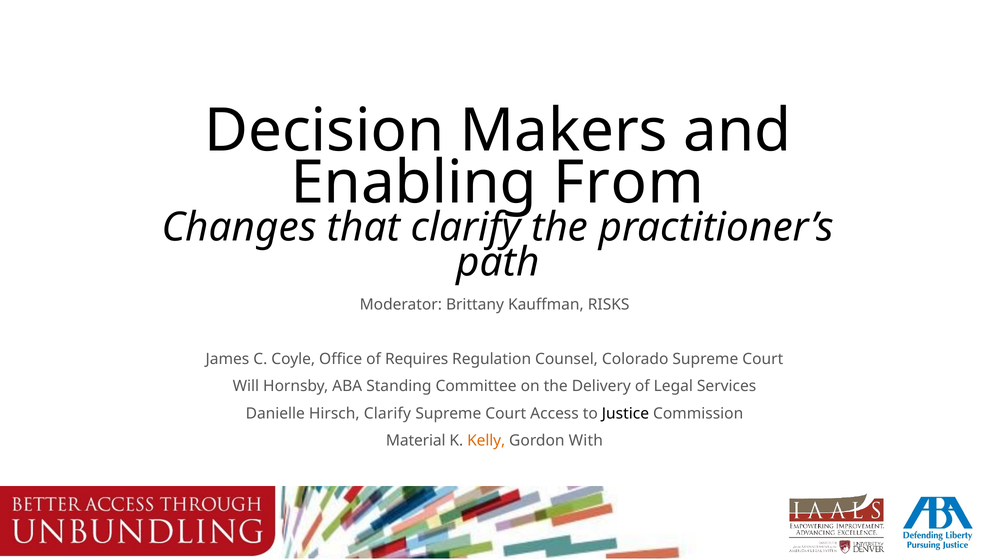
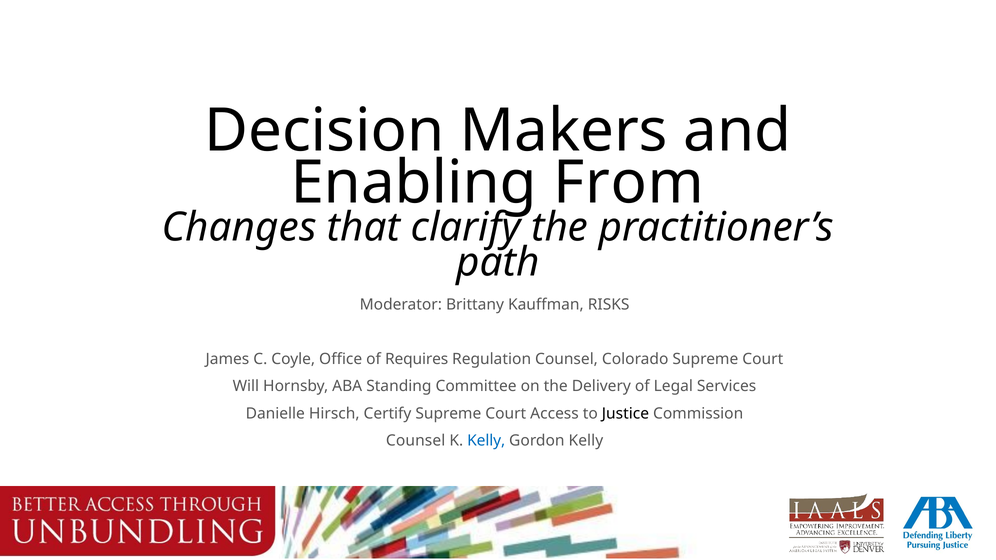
Hirsch Clarify: Clarify -> Certify
Material at (416, 441): Material -> Counsel
Kelly at (486, 441) colour: orange -> blue
Gordon With: With -> Kelly
